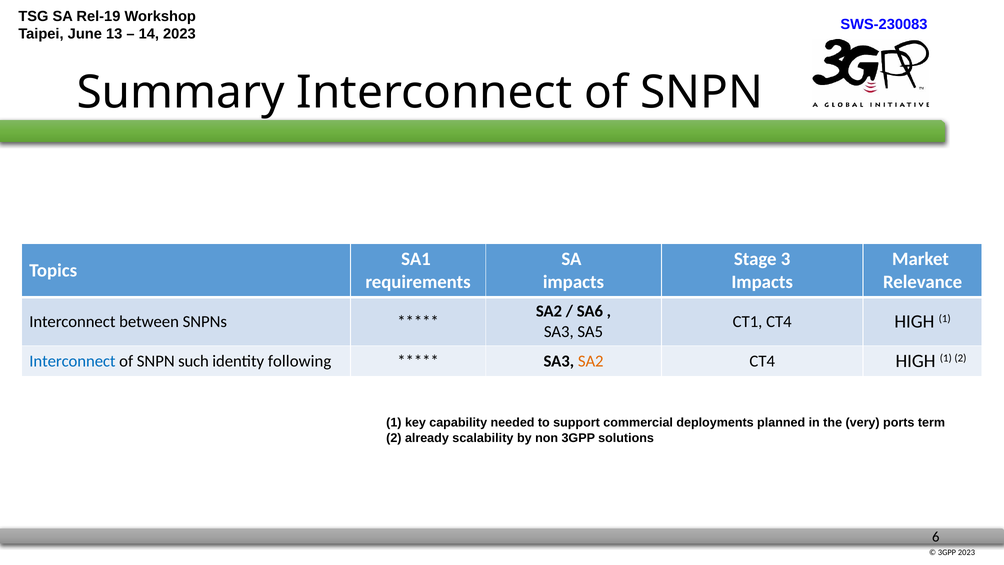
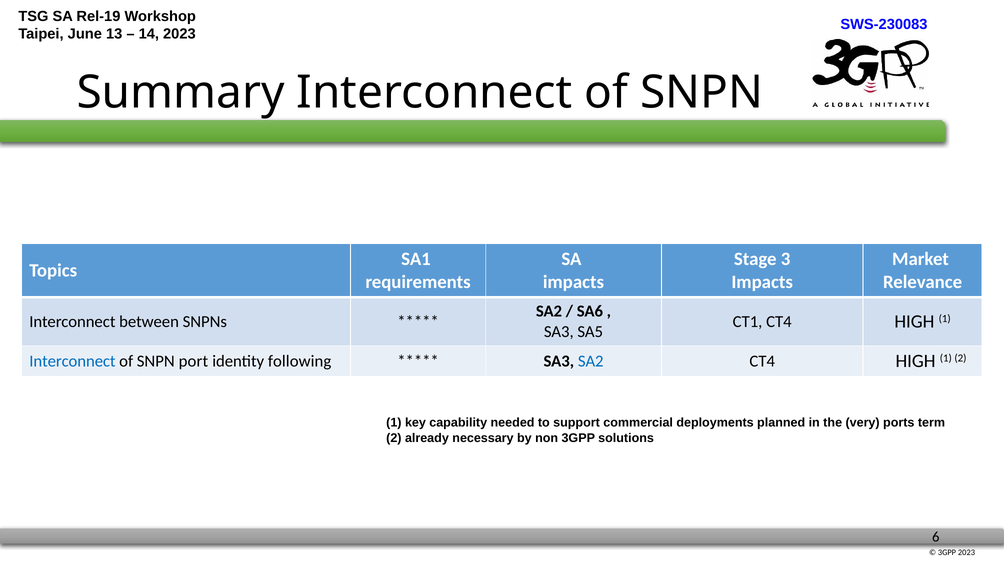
such: such -> port
SA2 at (591, 361) colour: orange -> blue
scalability: scalability -> necessary
